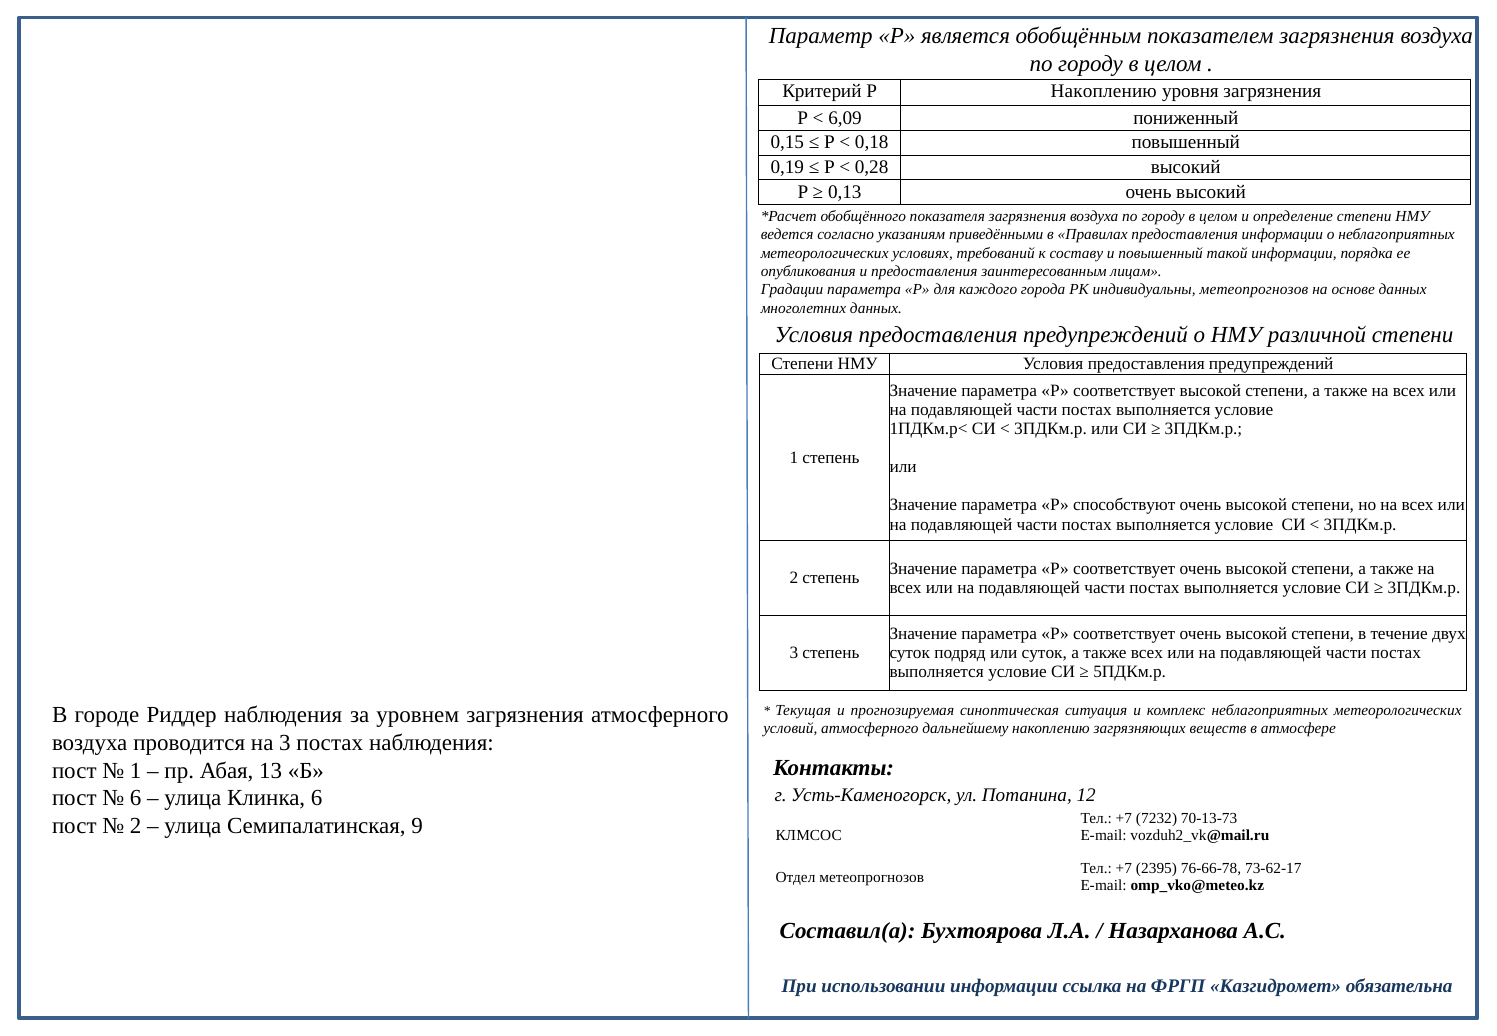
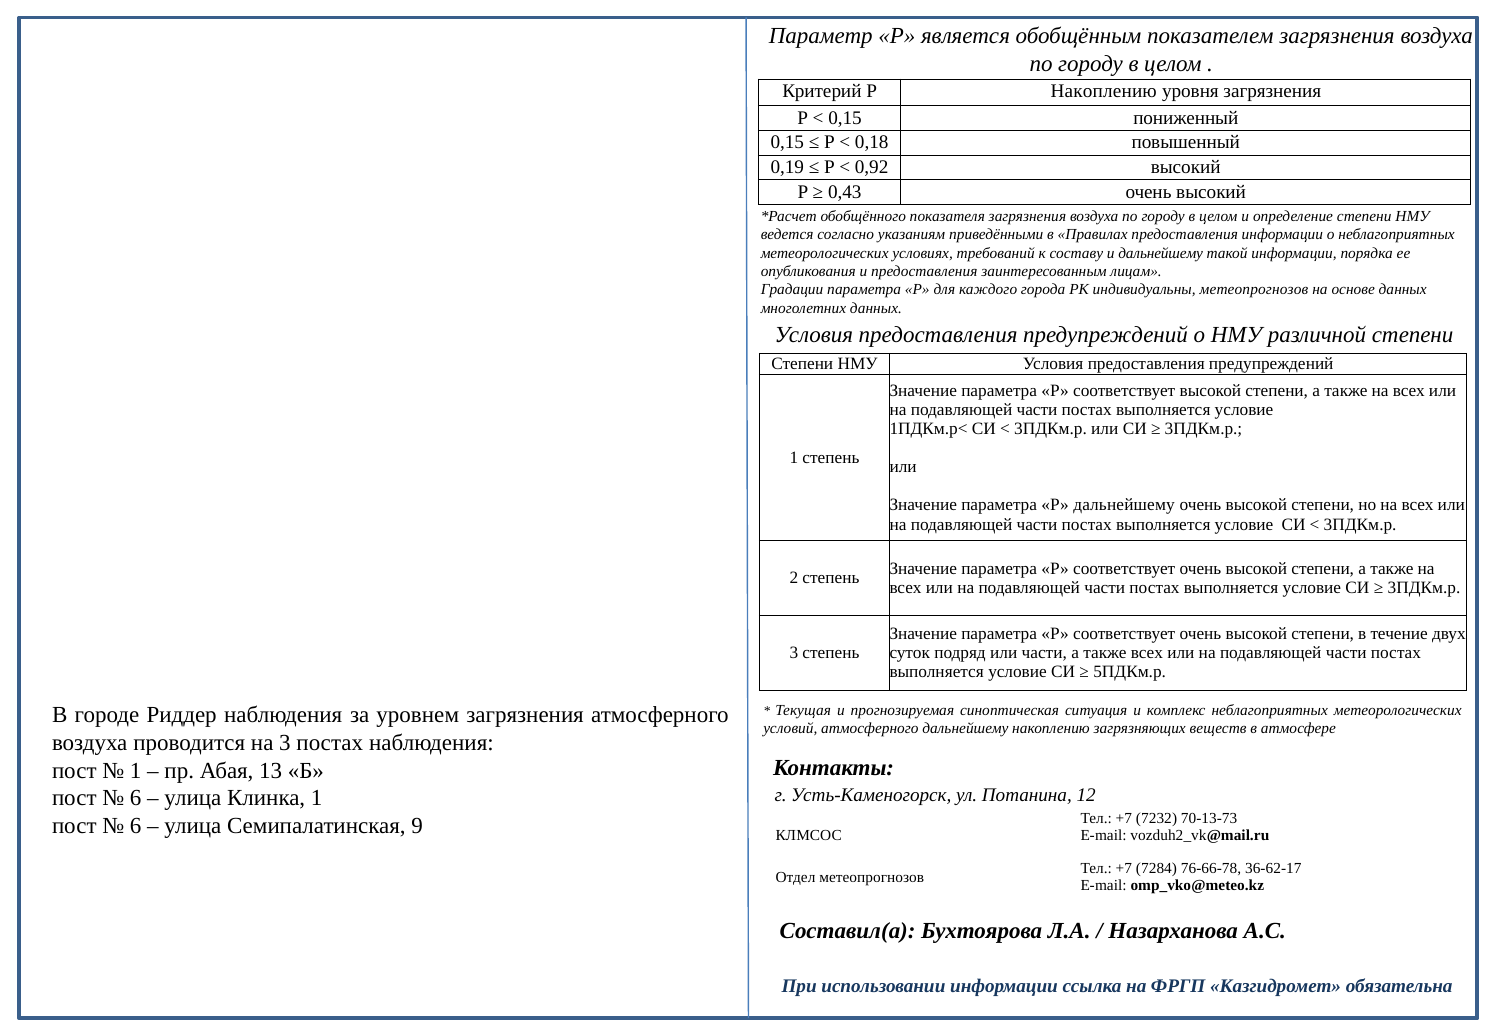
6,09 at (845, 118): 6,09 -> 0,15
0,28: 0,28 -> 0,92
0,13: 0,13 -> 0,43
и повышенный: повышенный -> дальнейшему
Р способствуют: способствуют -> дальнейшему
или суток: суток -> части
Клинка 6: 6 -> 1
2 at (136, 826): 2 -> 6
2395: 2395 -> 7284
73-62-17: 73-62-17 -> 36-62-17
